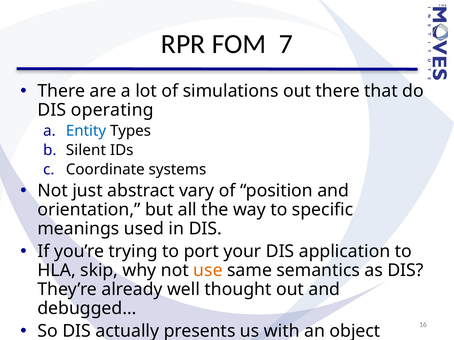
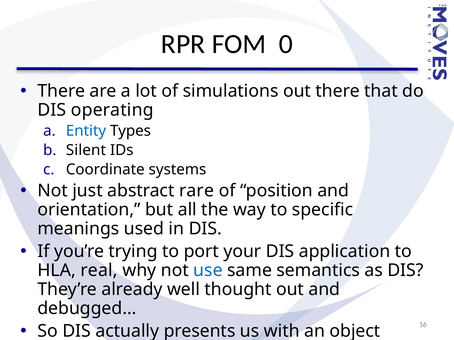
7: 7 -> 0
vary: vary -> rare
skip: skip -> real
use colour: orange -> blue
